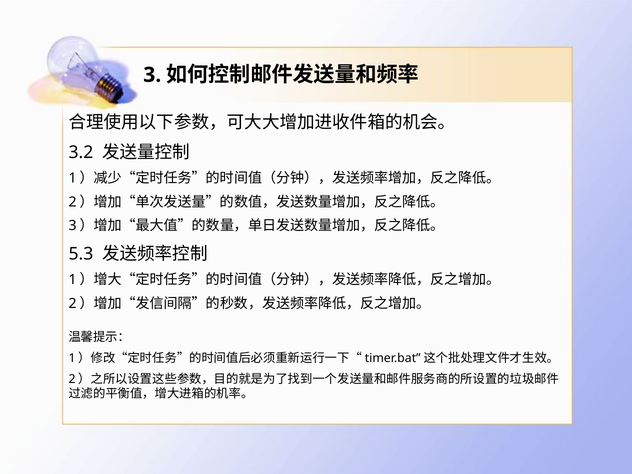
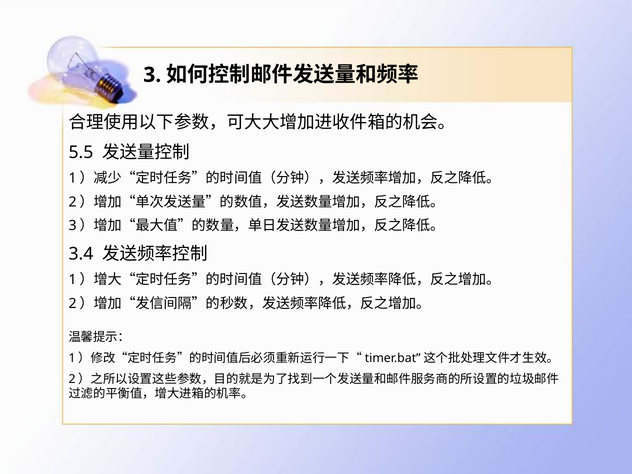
3.2: 3.2 -> 5.5
5.3: 5.3 -> 3.4
